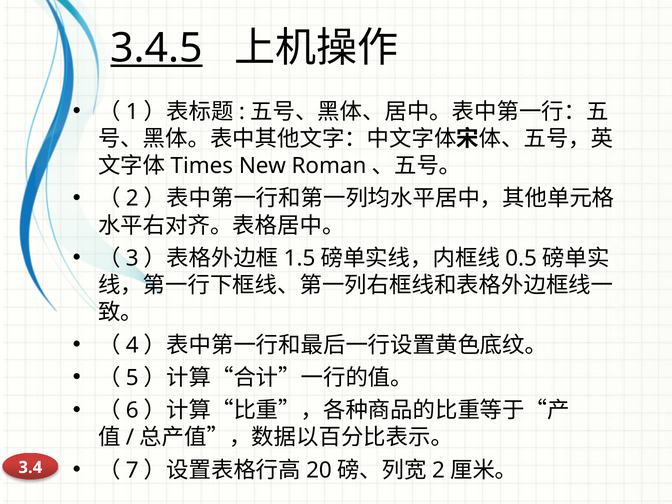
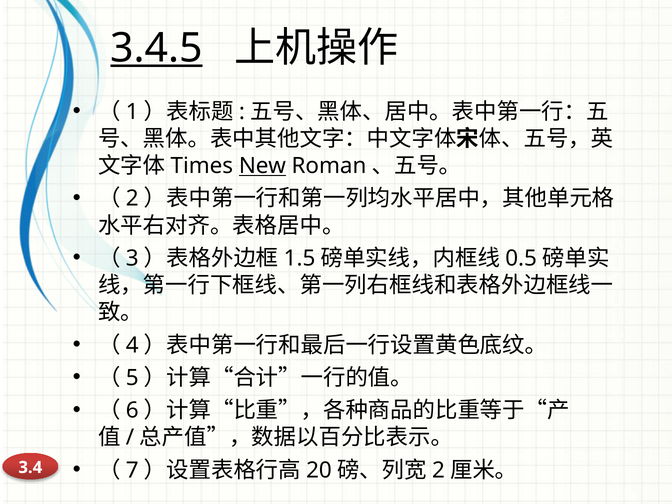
New underline: none -> present
